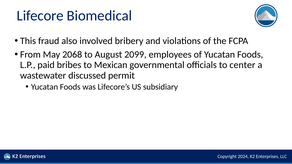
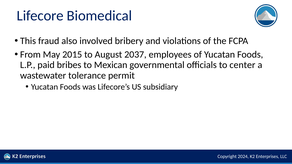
2068: 2068 -> 2015
2099: 2099 -> 2037
discussed: discussed -> tolerance
